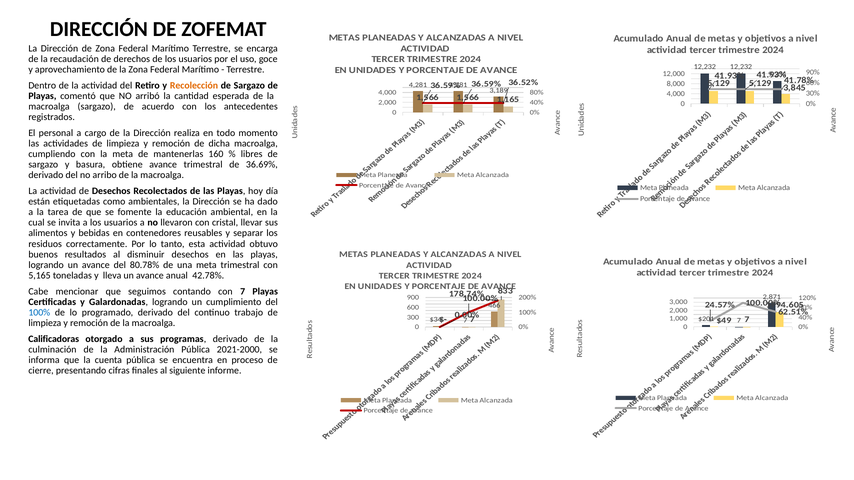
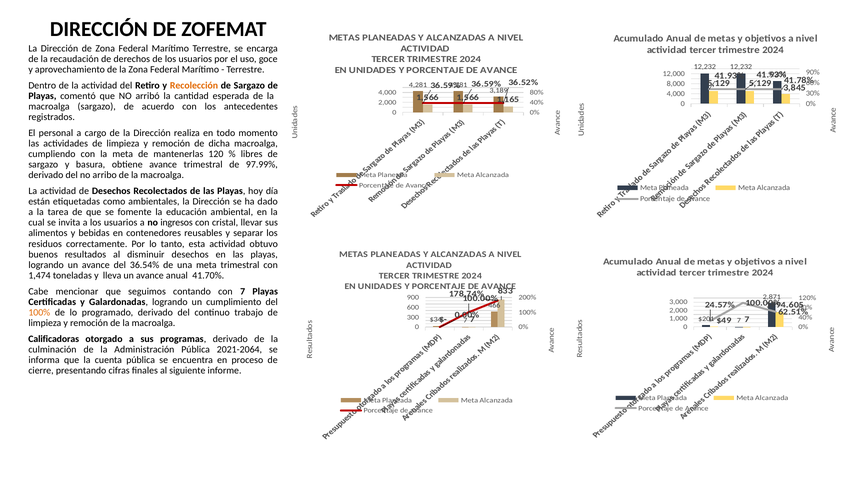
160: 160 -> 120
36.69%: 36.69% -> 97.99%
llevaron: llevaron -> ingresos
80.78%: 80.78% -> 36.54%
5,165: 5,165 -> 1,474
42.78%: 42.78% -> 41.70%
100% at (39, 313) colour: blue -> orange
2021-2000: 2021-2000 -> 2021-2064
